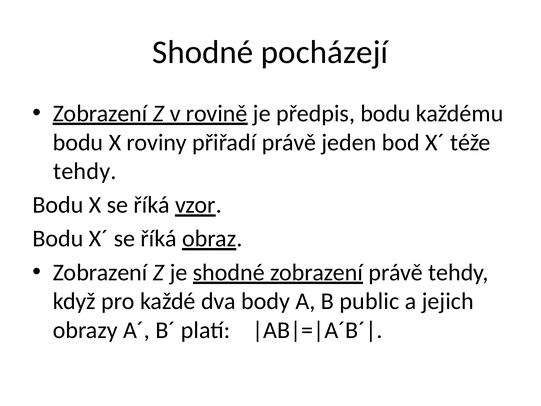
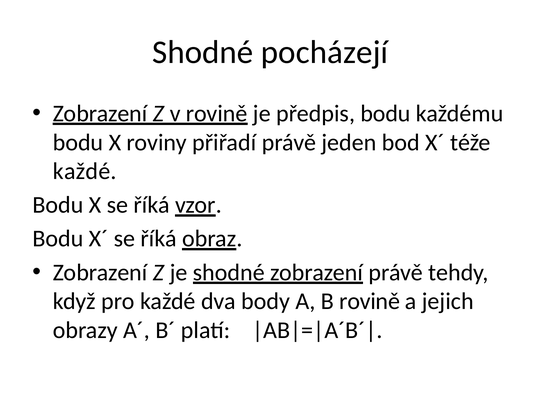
tehdy at (85, 171): tehdy -> každé
B public: public -> rovině
